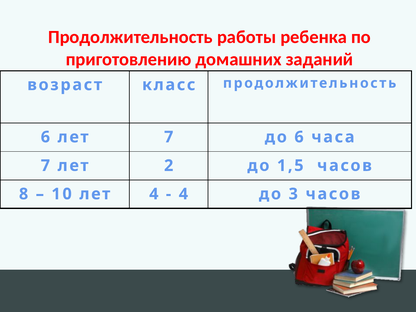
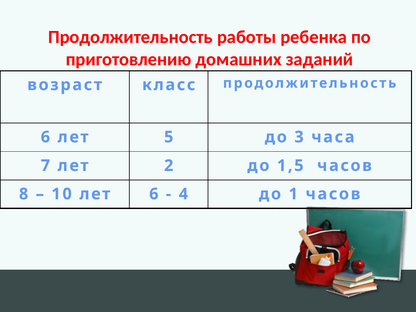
лет 7: 7 -> 5
до 6: 6 -> 3
лет 4: 4 -> 6
3: 3 -> 1
